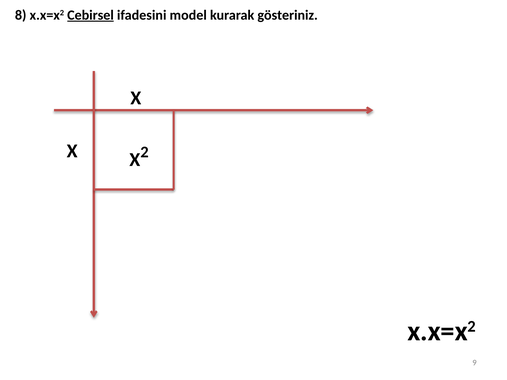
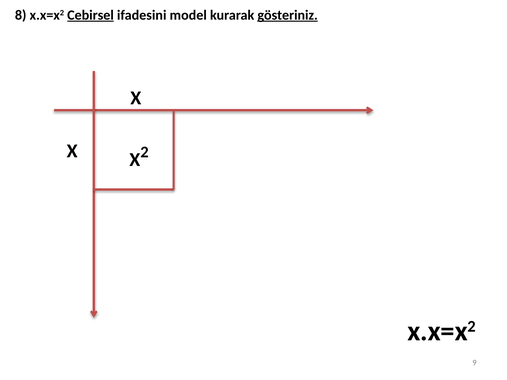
gösteriniz underline: none -> present
